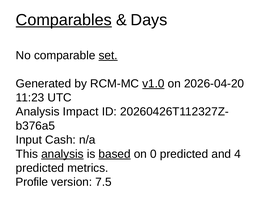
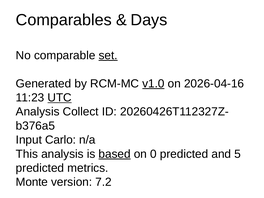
Comparables underline: present -> none
2026-04-20: 2026-04-20 -> 2026-04-16
UTC underline: none -> present
Impact: Impact -> Collect
Cash: Cash -> Carlo
analysis at (62, 154) underline: present -> none
4: 4 -> 5
Profile: Profile -> Monte
7.5: 7.5 -> 7.2
